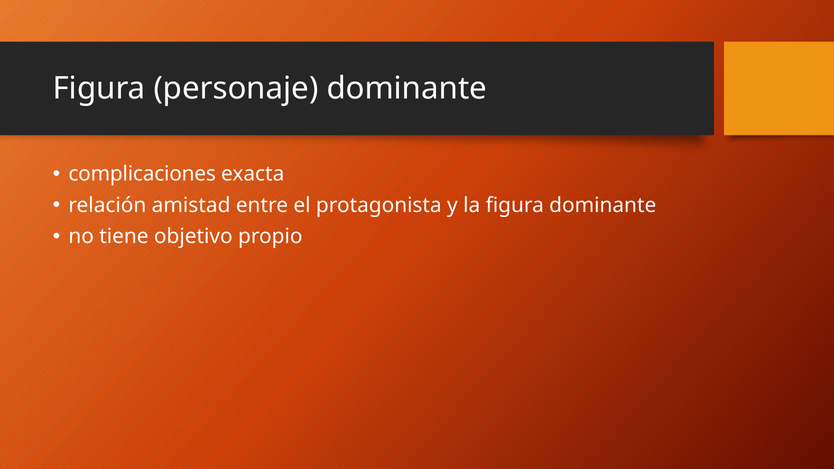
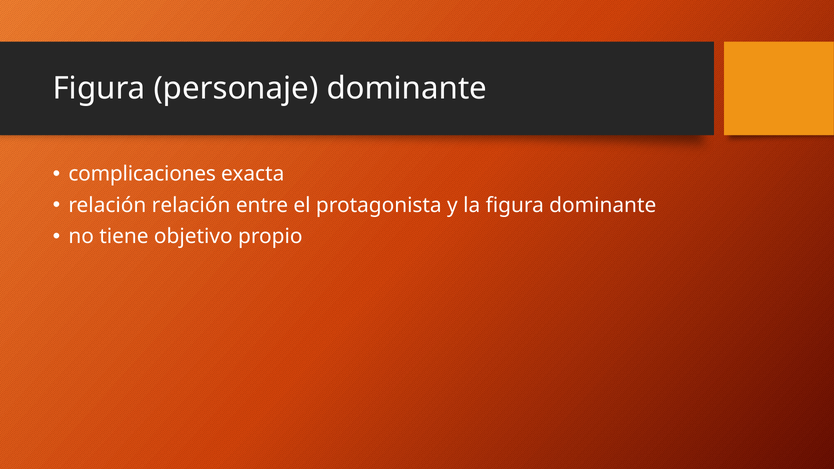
relación amistad: amistad -> relación
